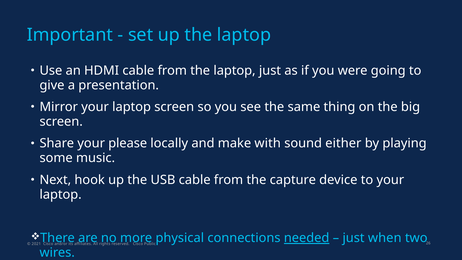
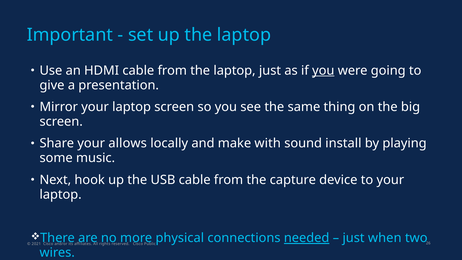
you at (323, 71) underline: none -> present
please: please -> allows
either: either -> install
